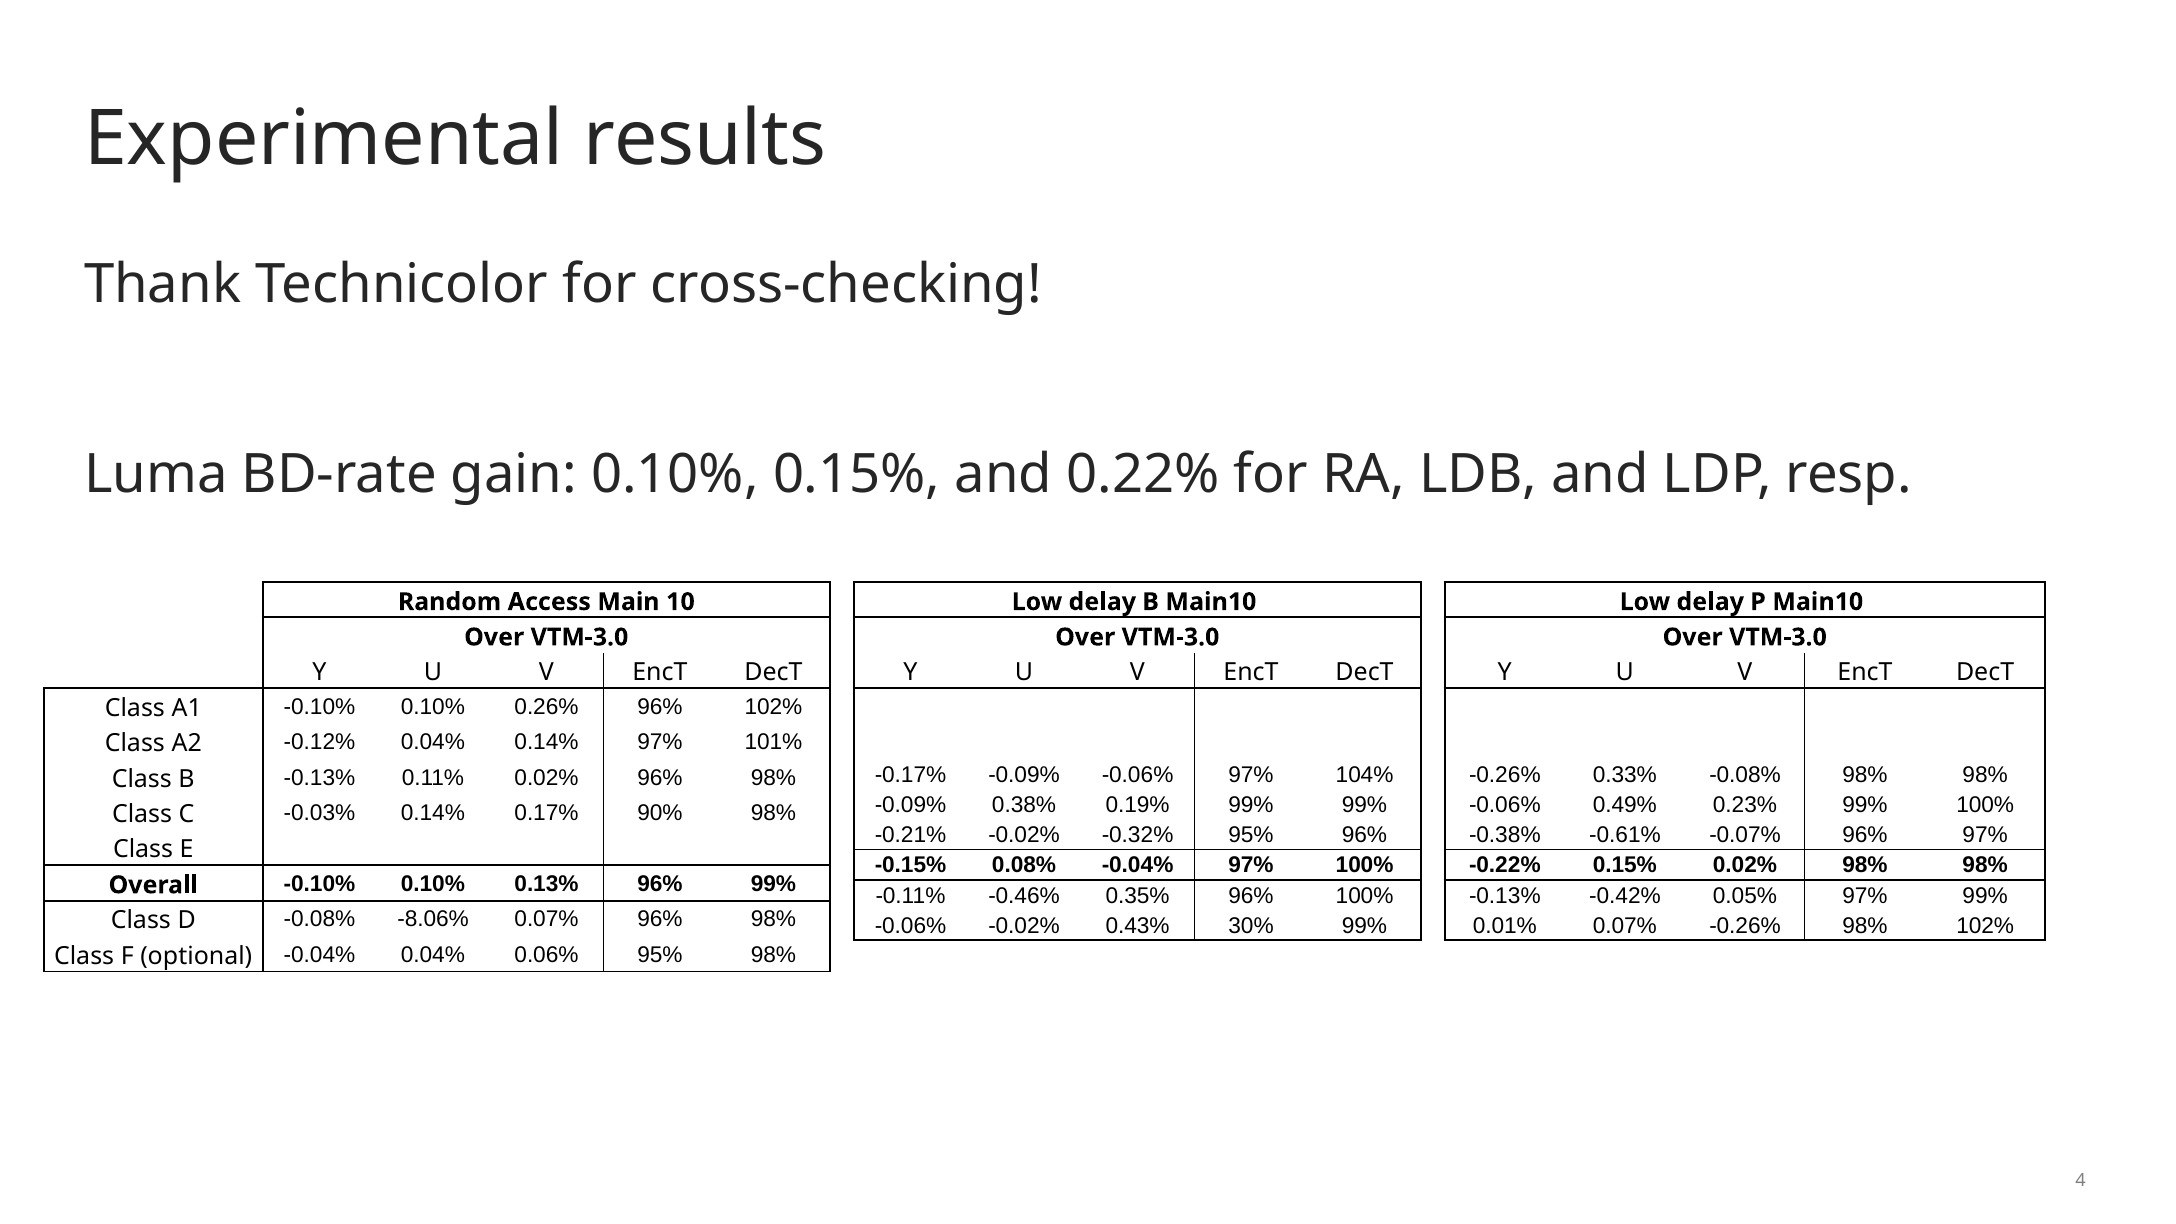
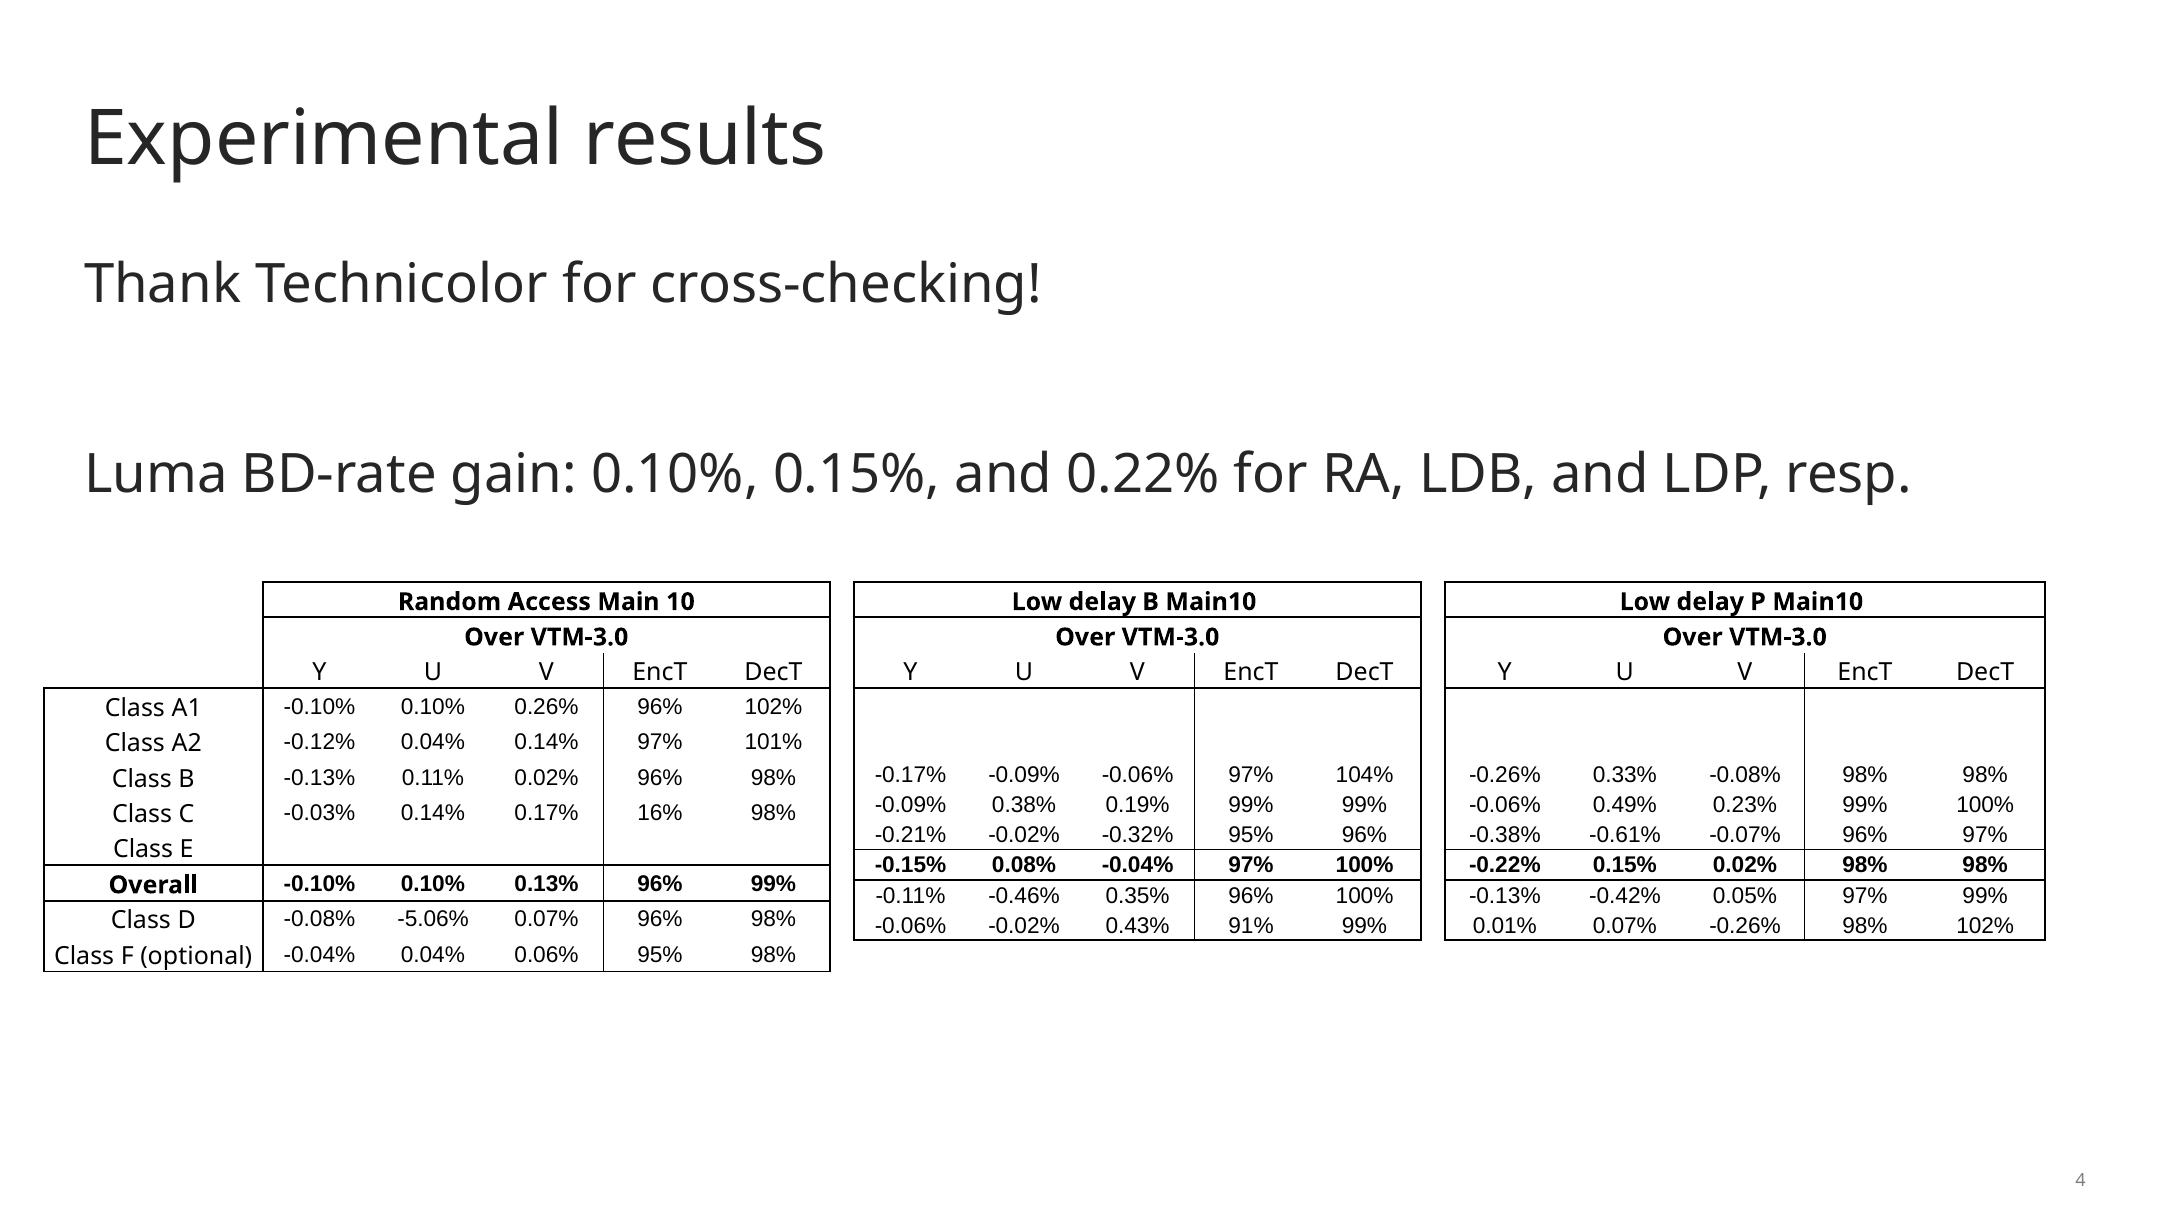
90%: 90% -> 16%
-8.06%: -8.06% -> -5.06%
30%: 30% -> 91%
